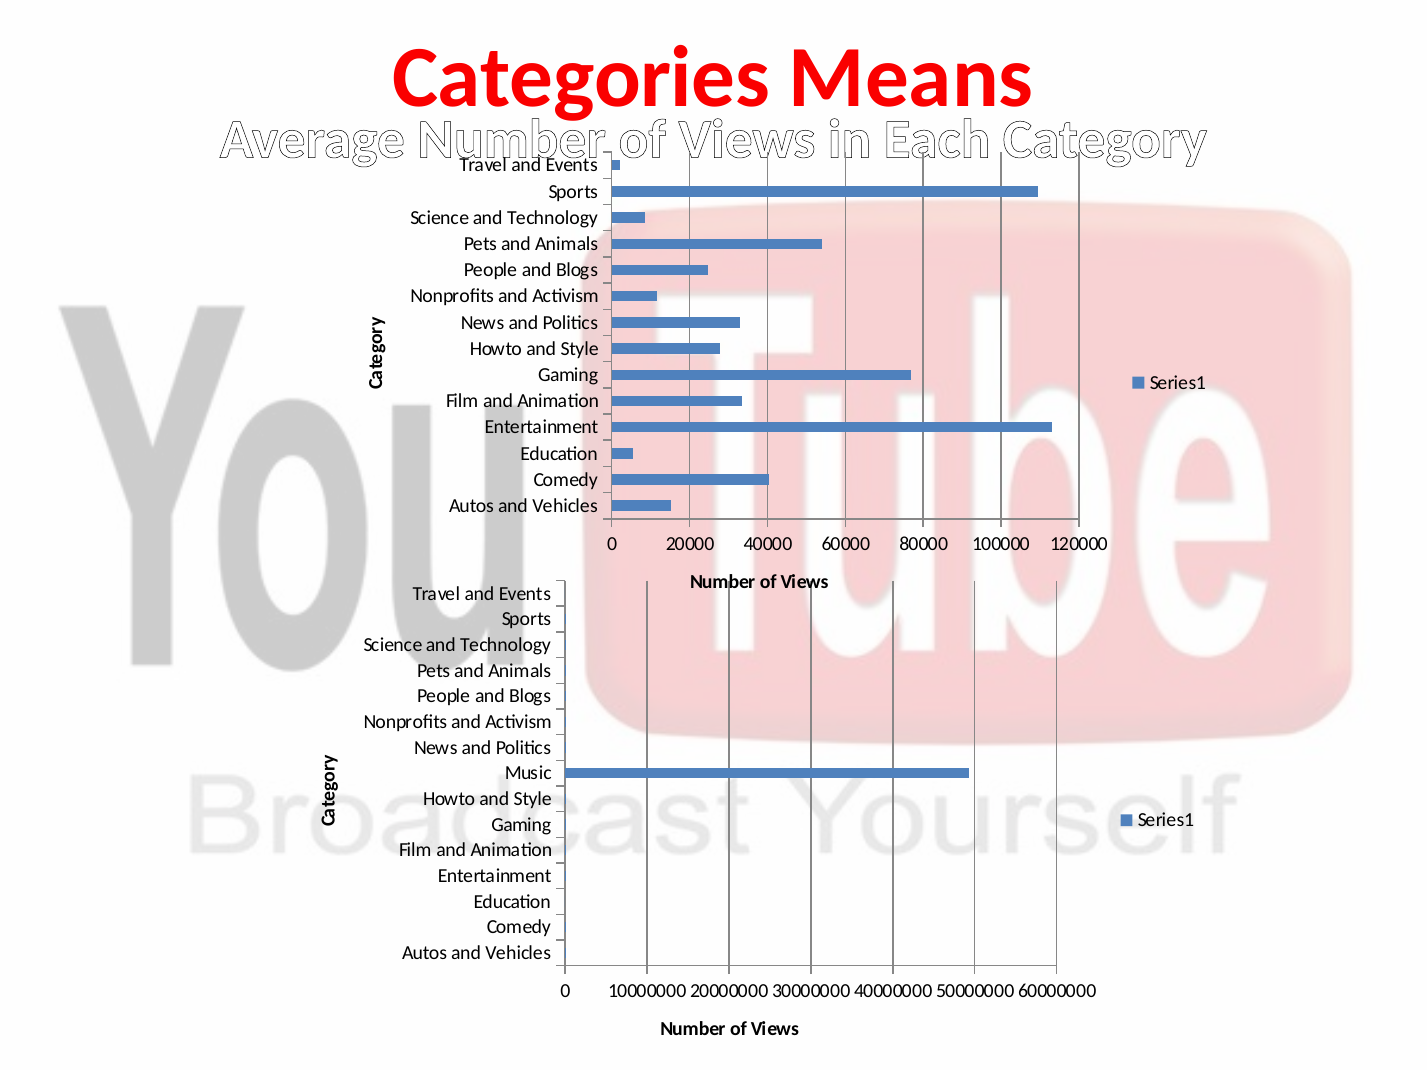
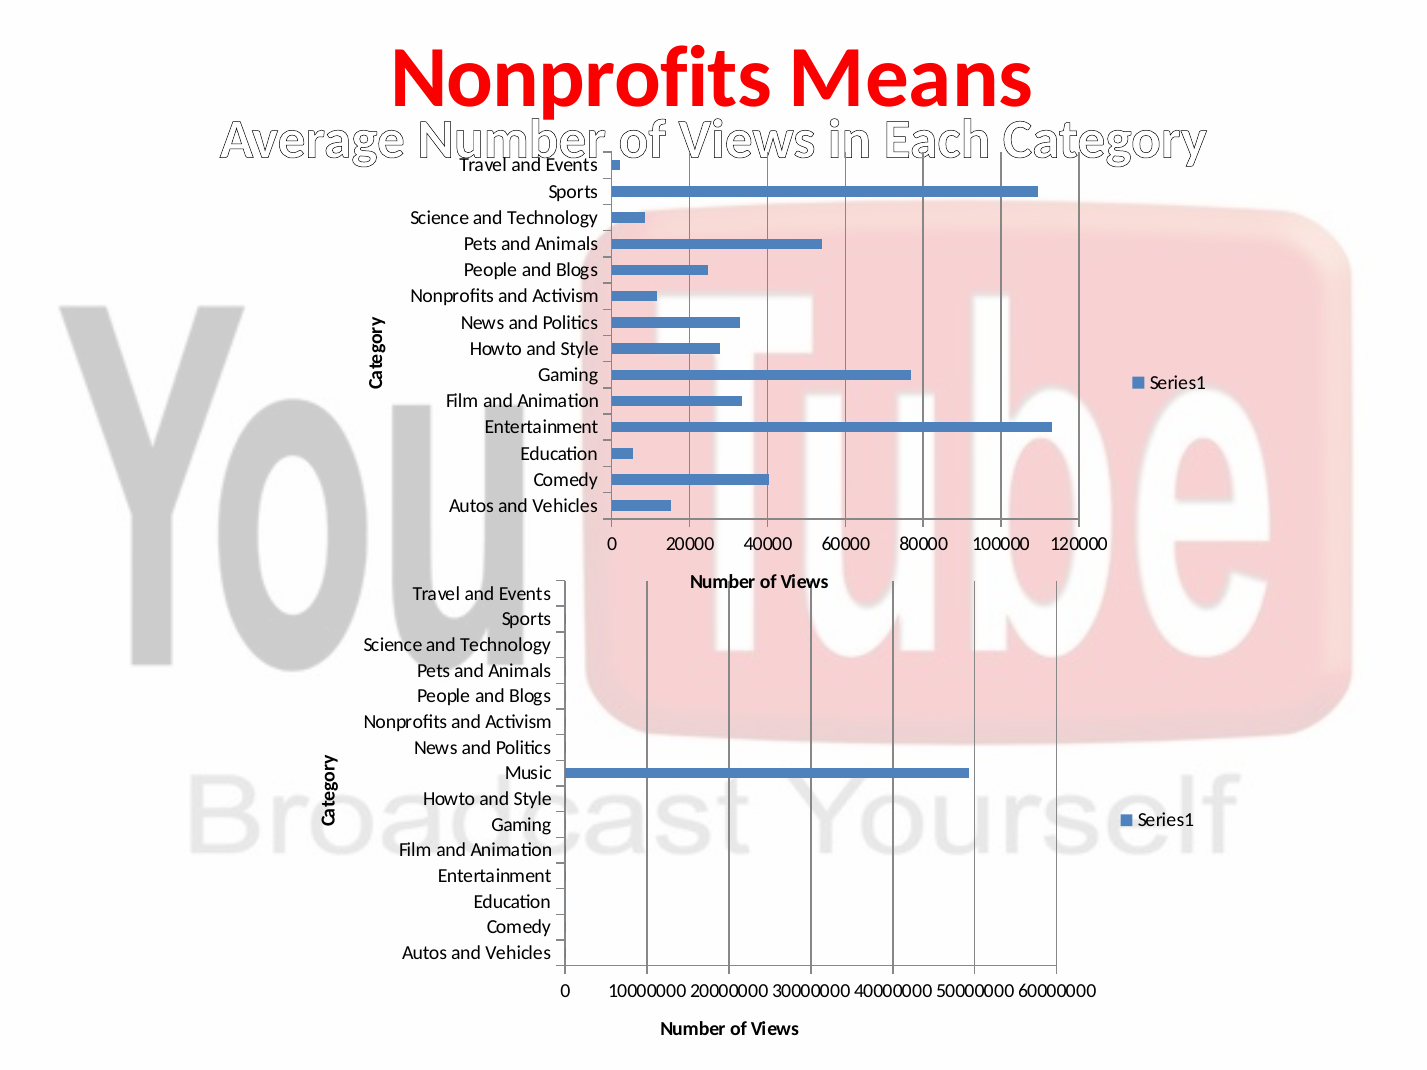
Categories at (581, 77): Categories -> Nonprofits
